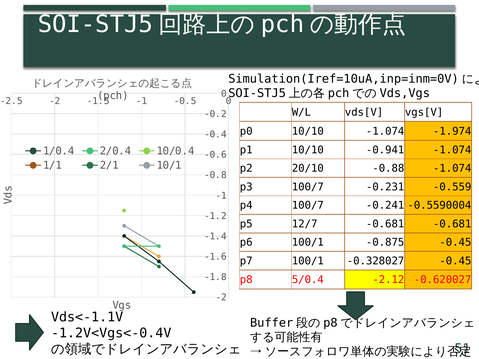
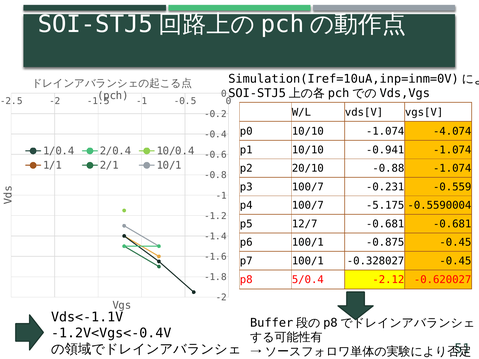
-1.974: -1.974 -> -4.074
-0.241: -0.241 -> -5.175
